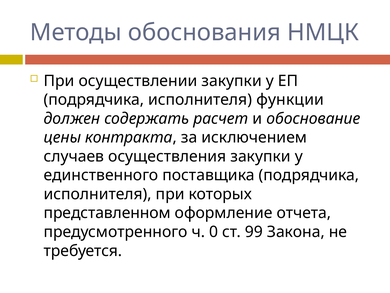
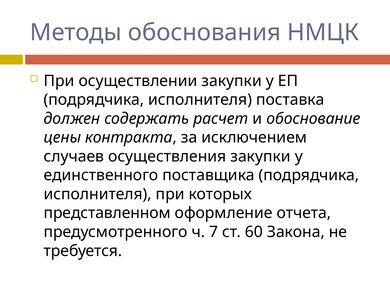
функции: функции -> поставка
0: 0 -> 7
99: 99 -> 60
